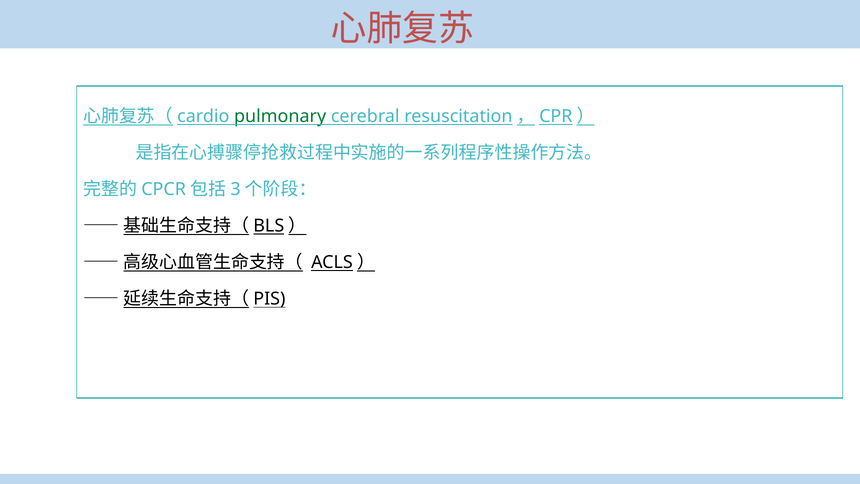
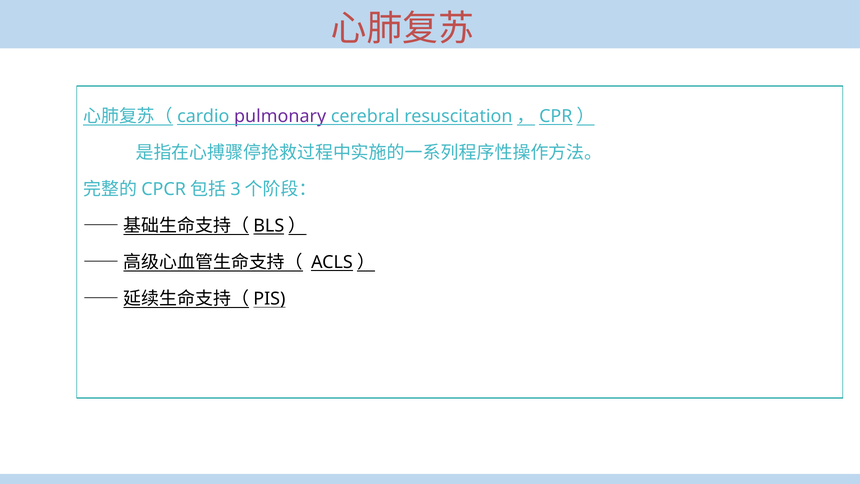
pulmonary colour: green -> purple
